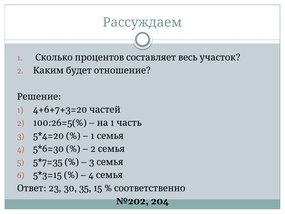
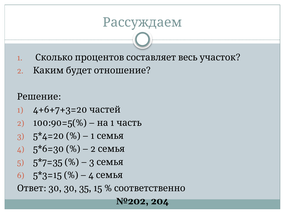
100:26=5(%: 100:26=5(% -> 100:90=5(%
23 at (55, 188): 23 -> 30
